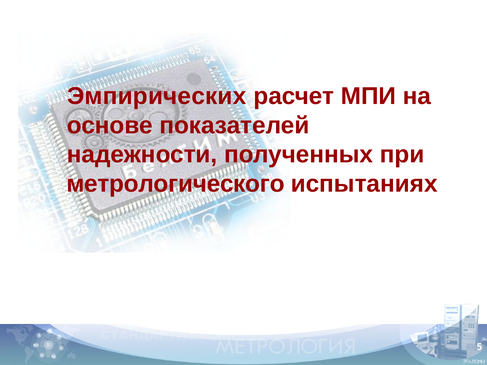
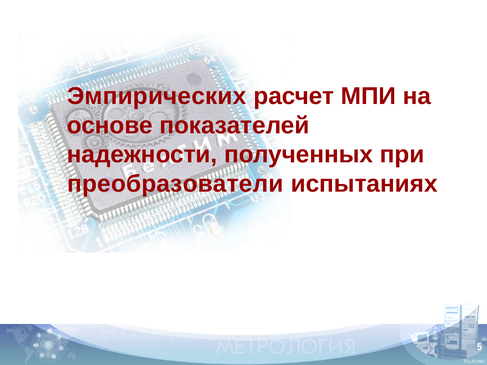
метрологического: метрологического -> преобразователи
